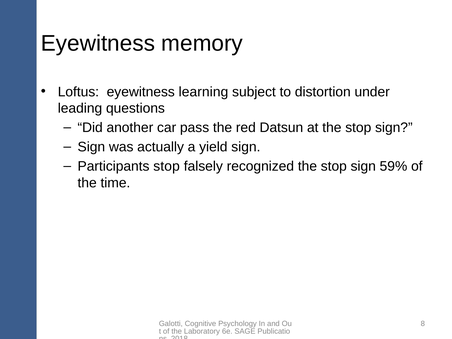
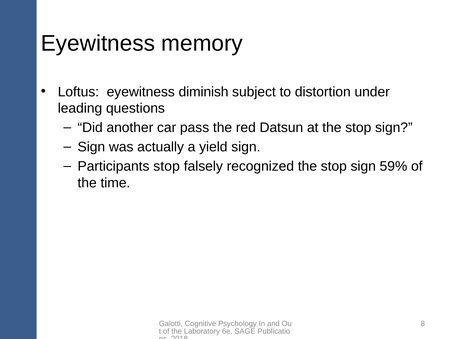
learning: learning -> diminish
